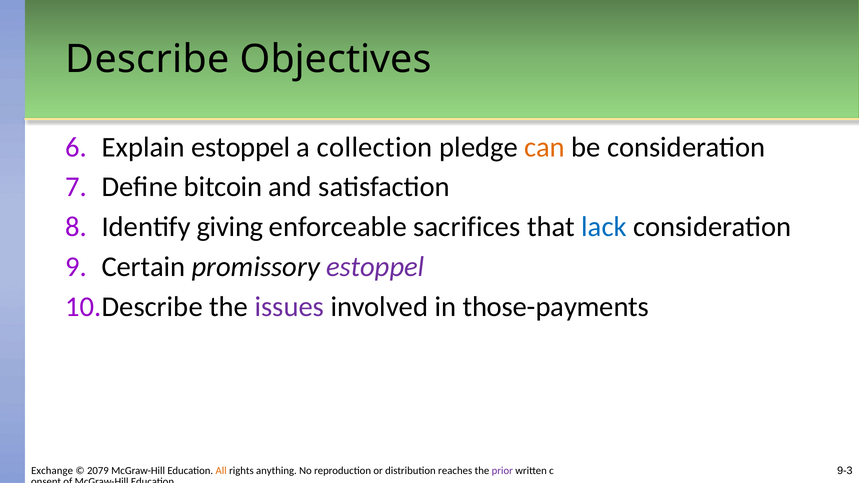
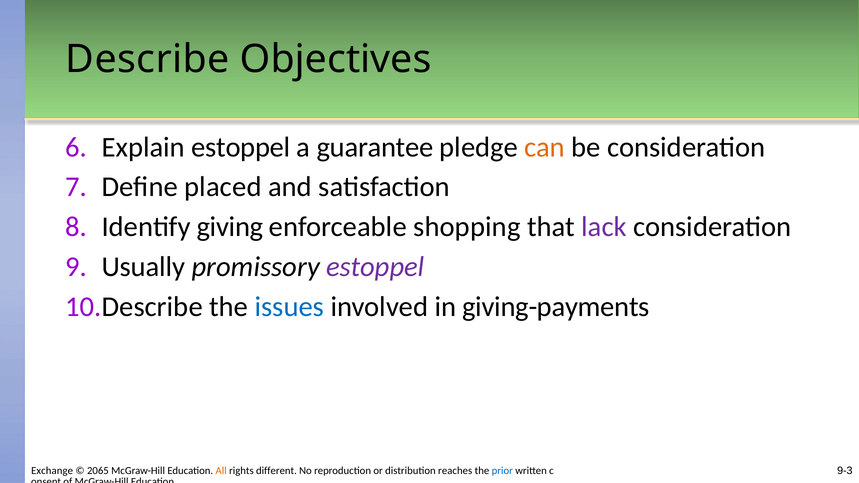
collection: collection -> guarantee
bitcoin: bitcoin -> placed
sacrifices: sacrifices -> shopping
lack colour: blue -> purple
Certain: Certain -> Usually
issues colour: purple -> blue
those-payments: those-payments -> giving-payments
2079: 2079 -> 2065
anything: anything -> different
prior colour: purple -> blue
